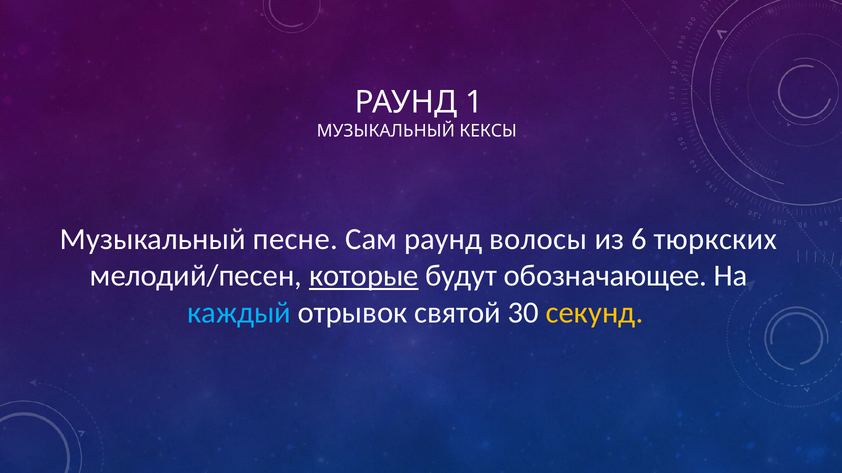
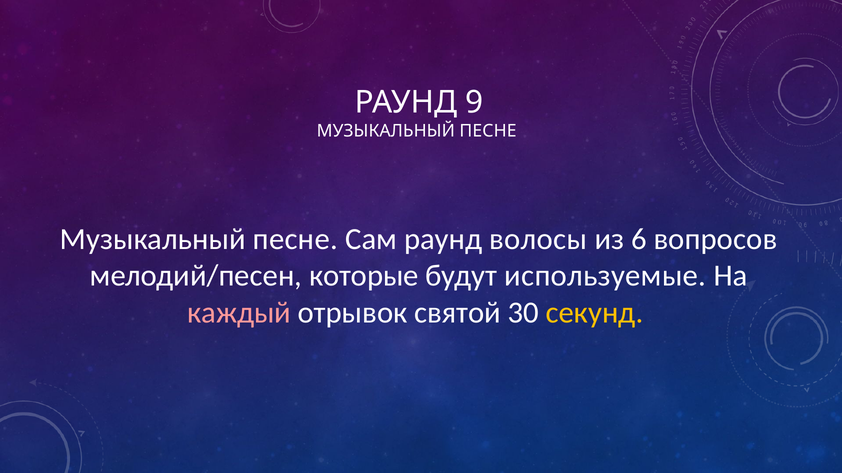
1: 1 -> 9
КЕКСЫ at (488, 131): КЕКСЫ -> ПЕСНЕ
тюркских: тюркских -> вопросов
которые underline: present -> none
обозначающее: обозначающее -> используемые
каждый colour: light blue -> pink
